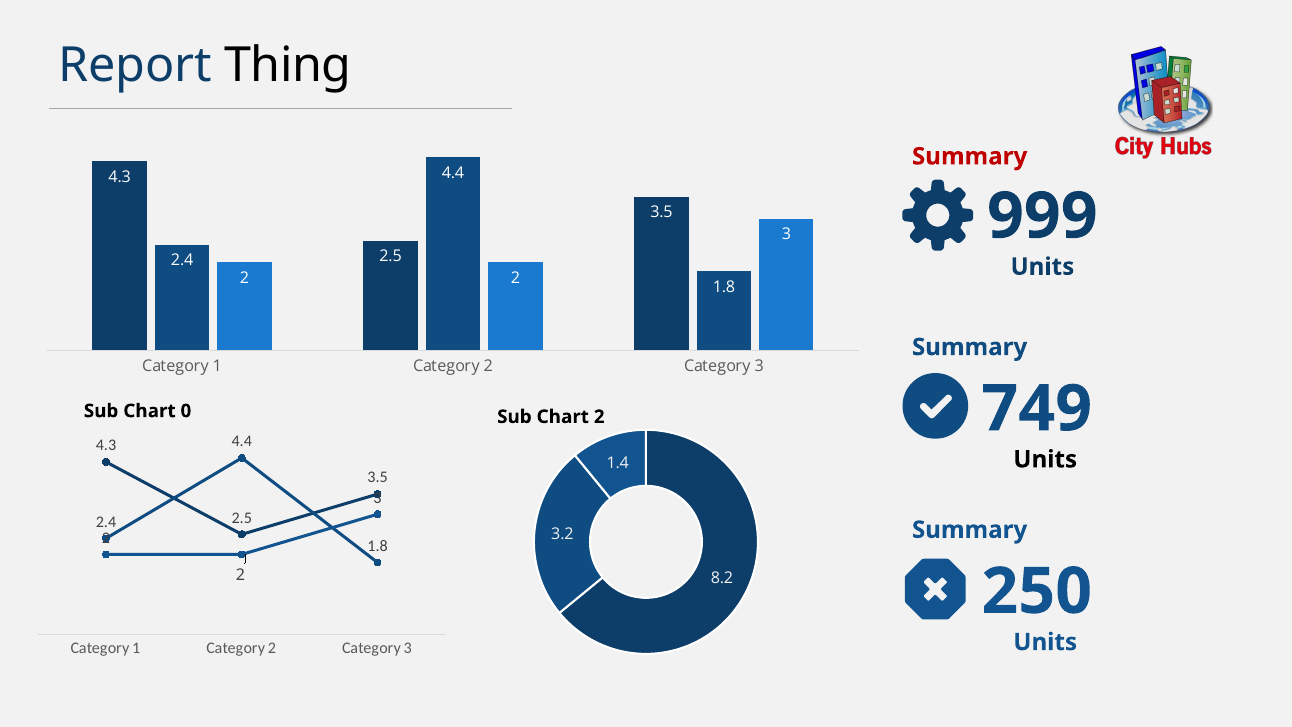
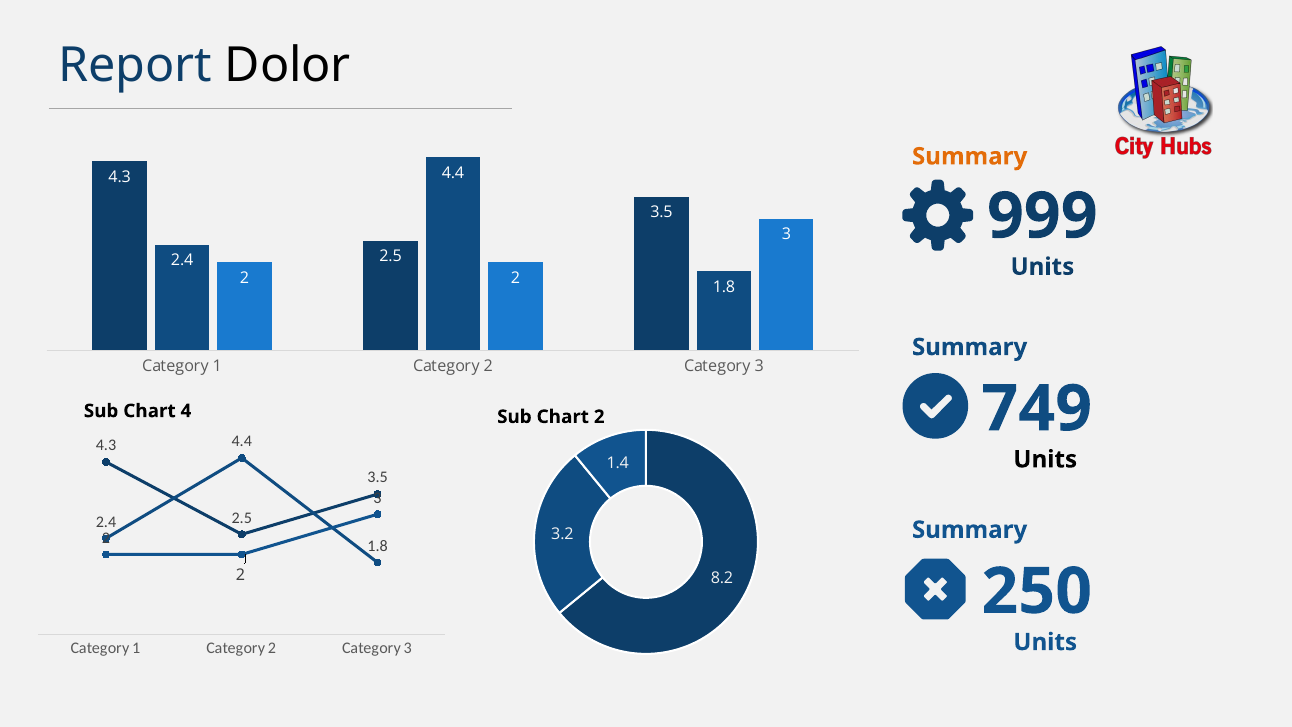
Thing: Thing -> Dolor
Summary at (970, 156) colour: red -> orange
0: 0 -> 4
